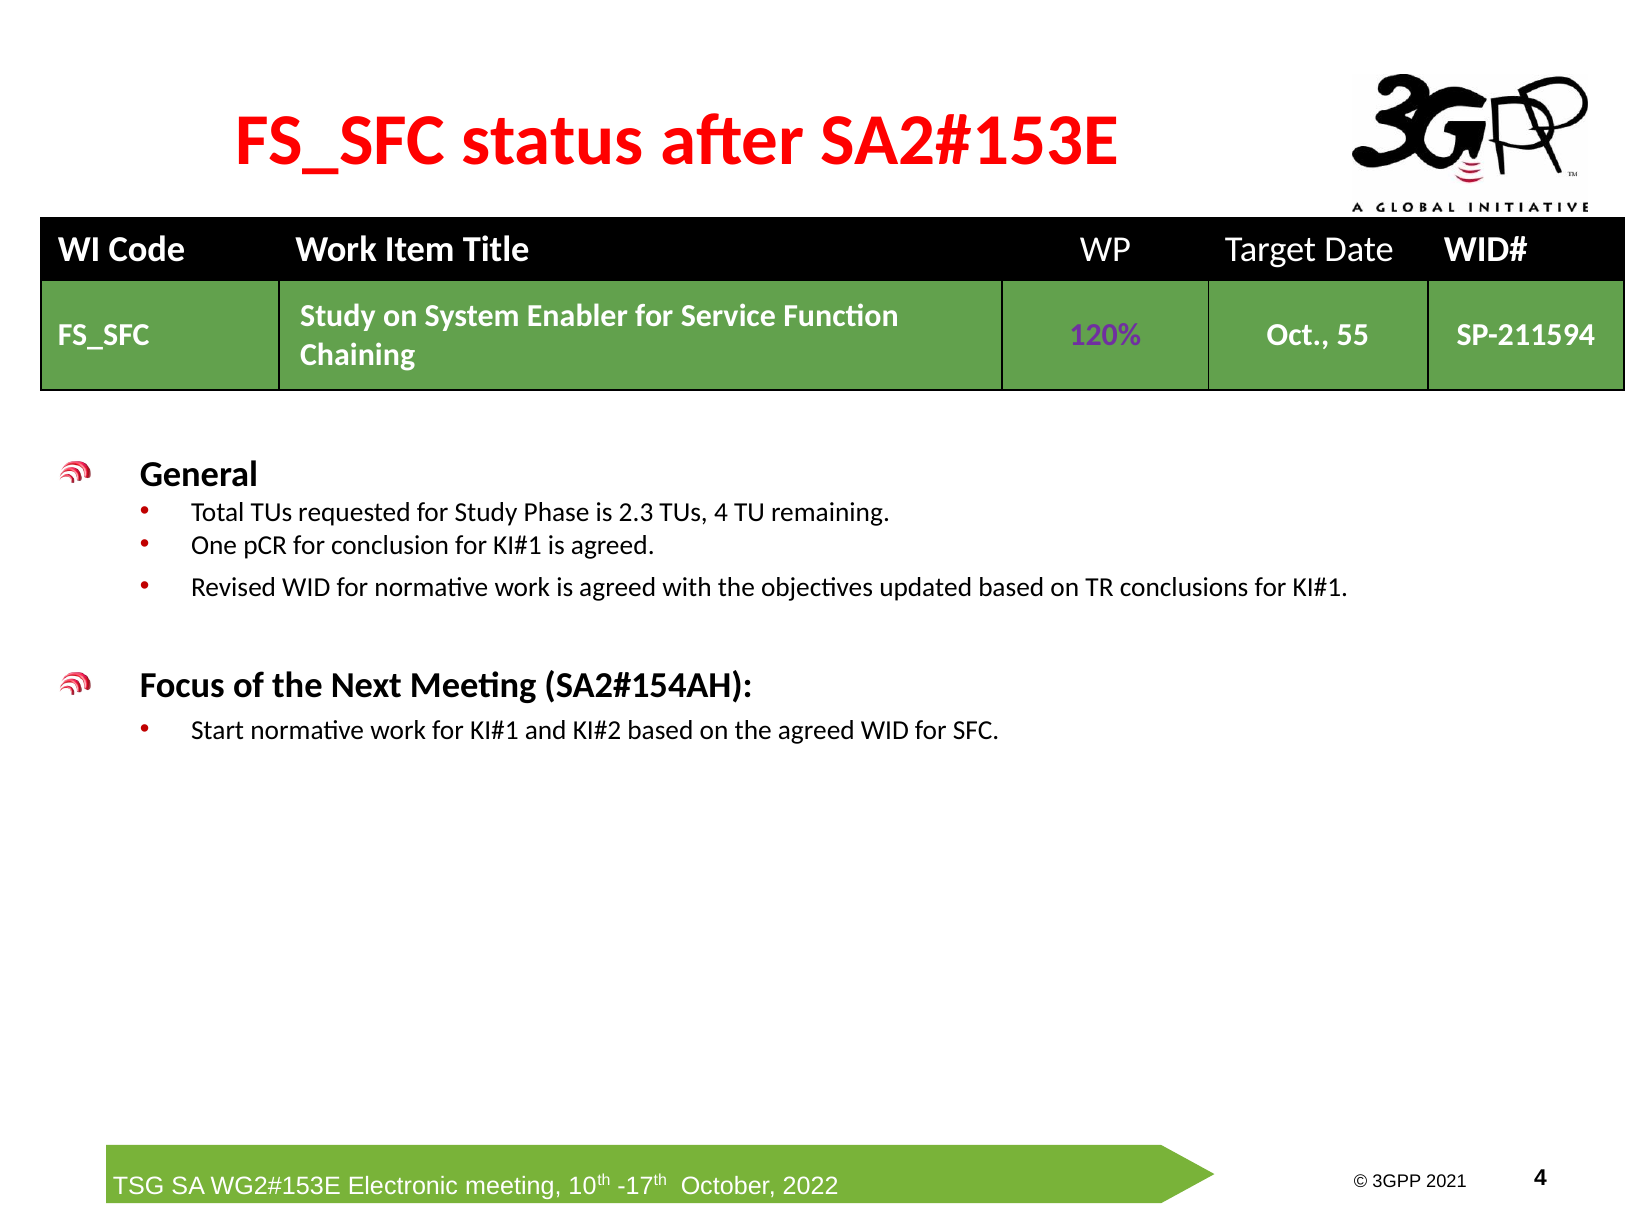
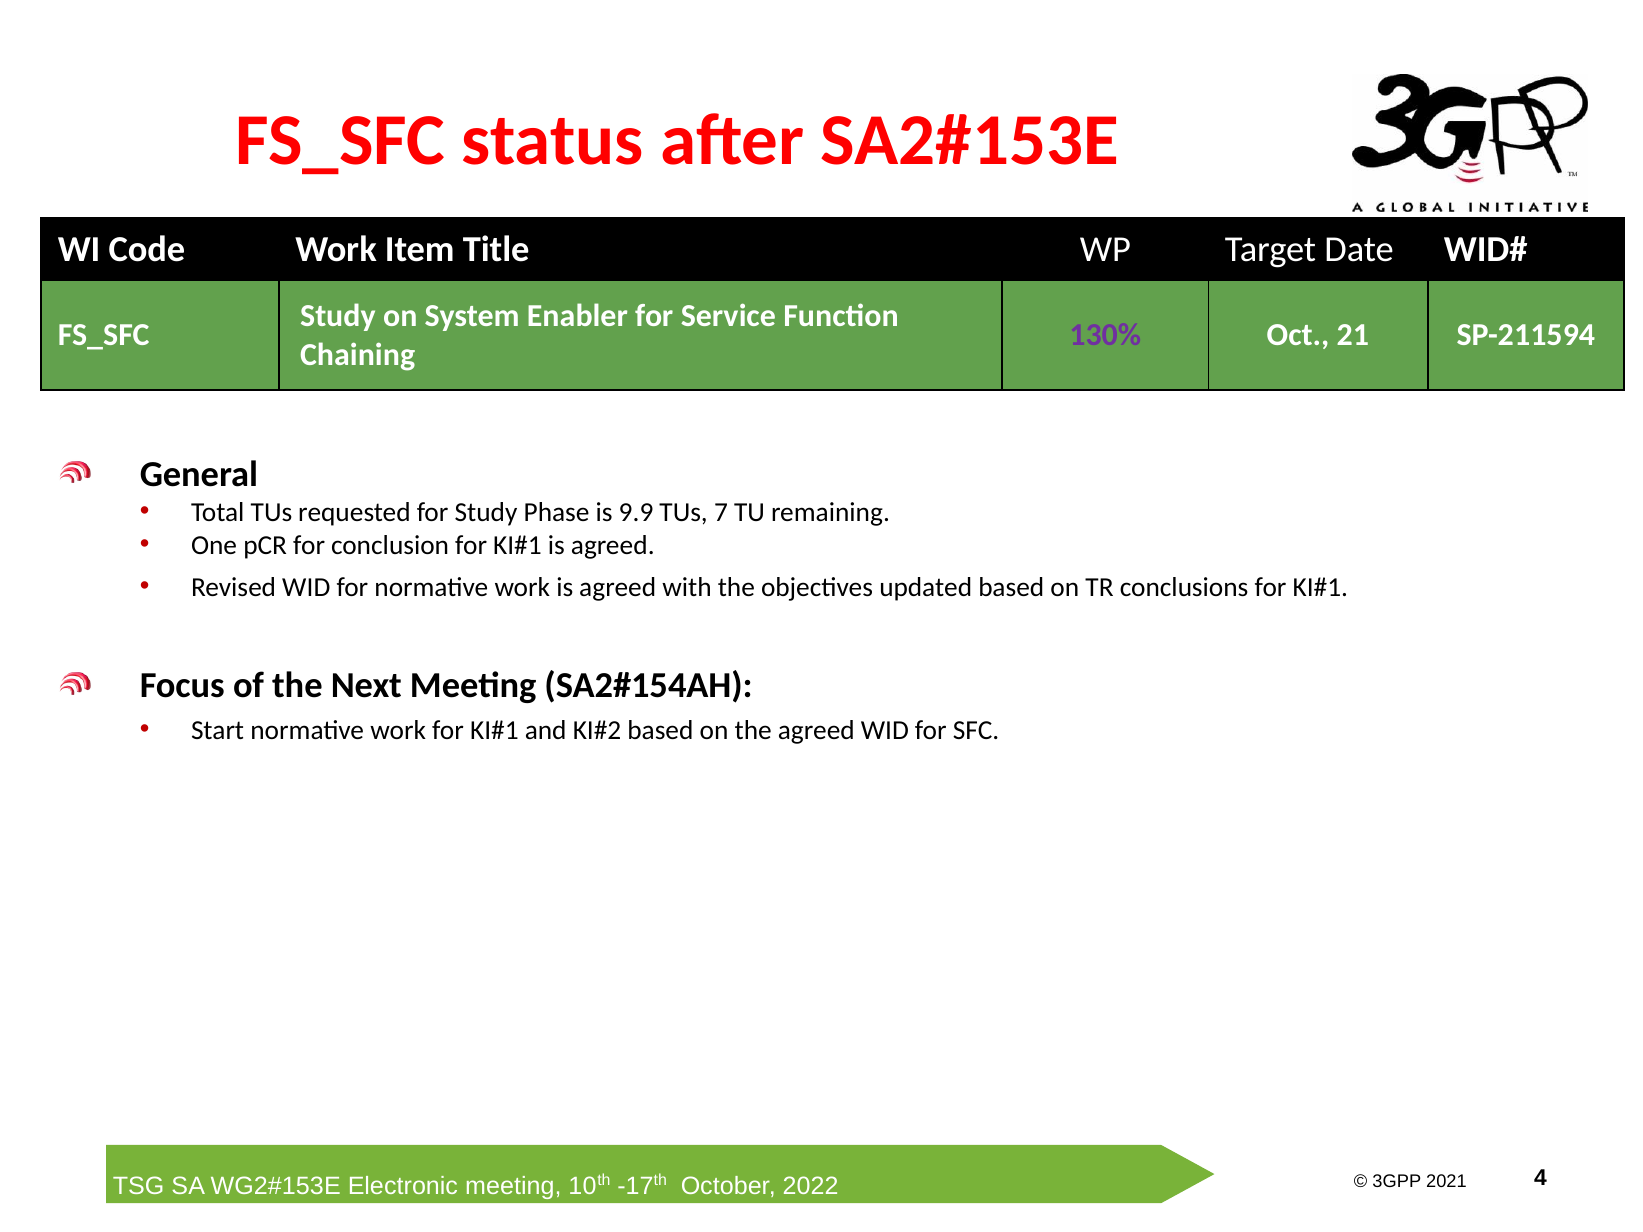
120%: 120% -> 130%
55: 55 -> 21
2.3: 2.3 -> 9.9
TUs 4: 4 -> 7
